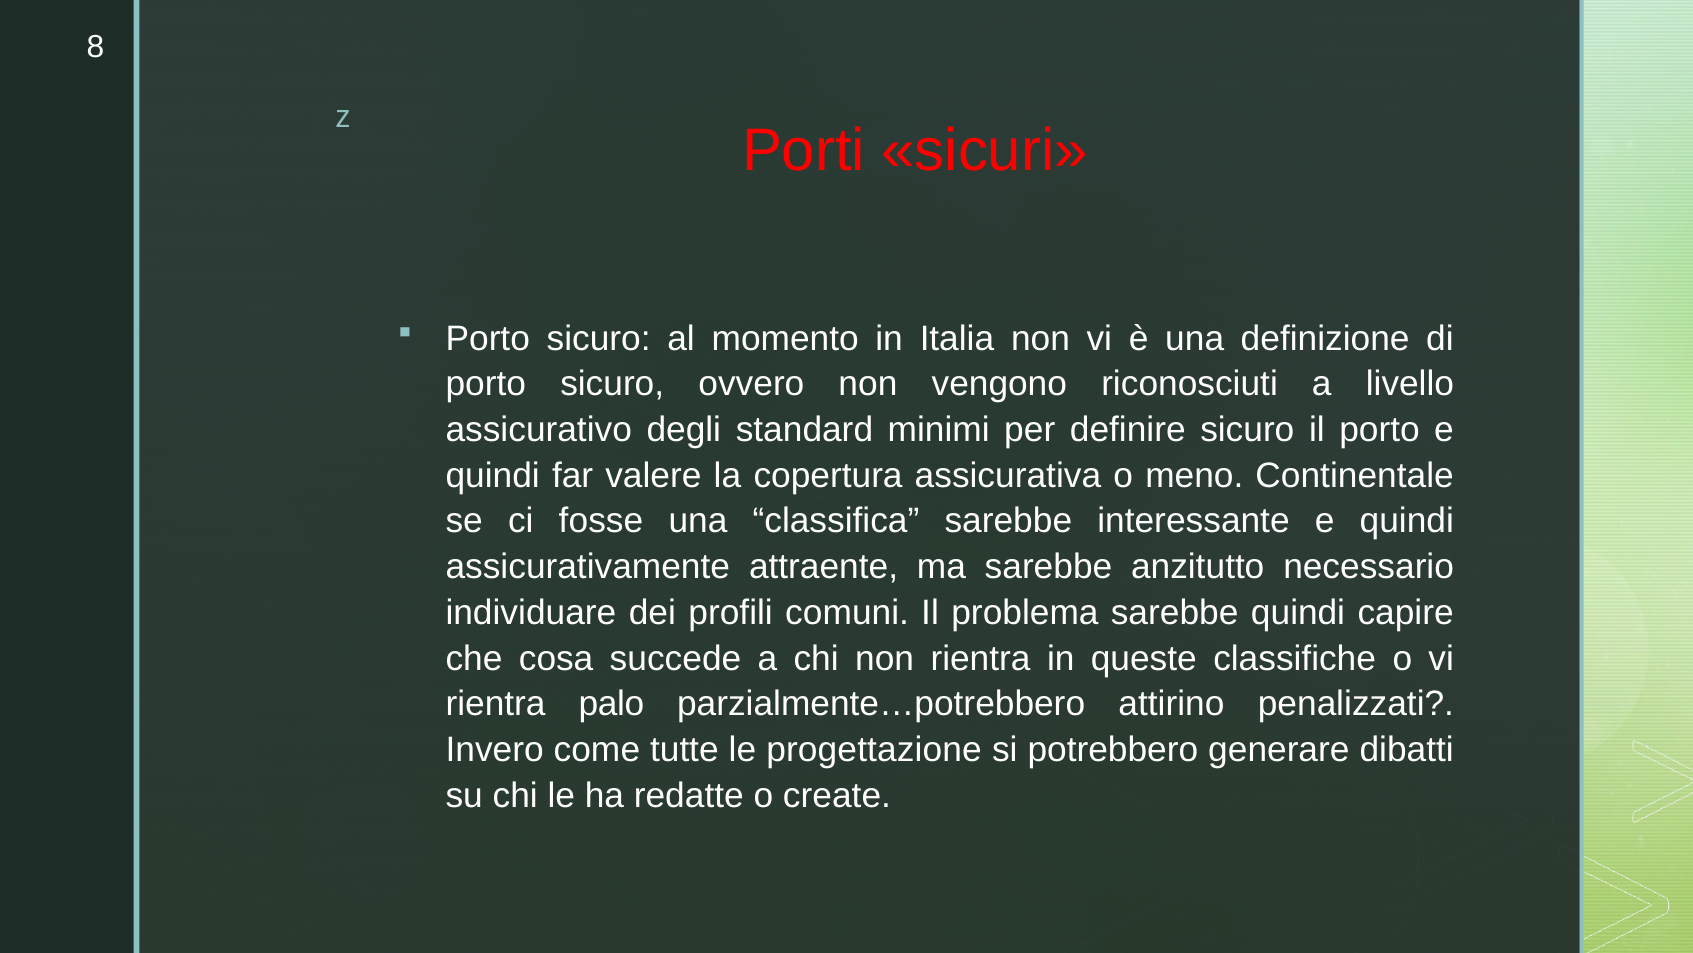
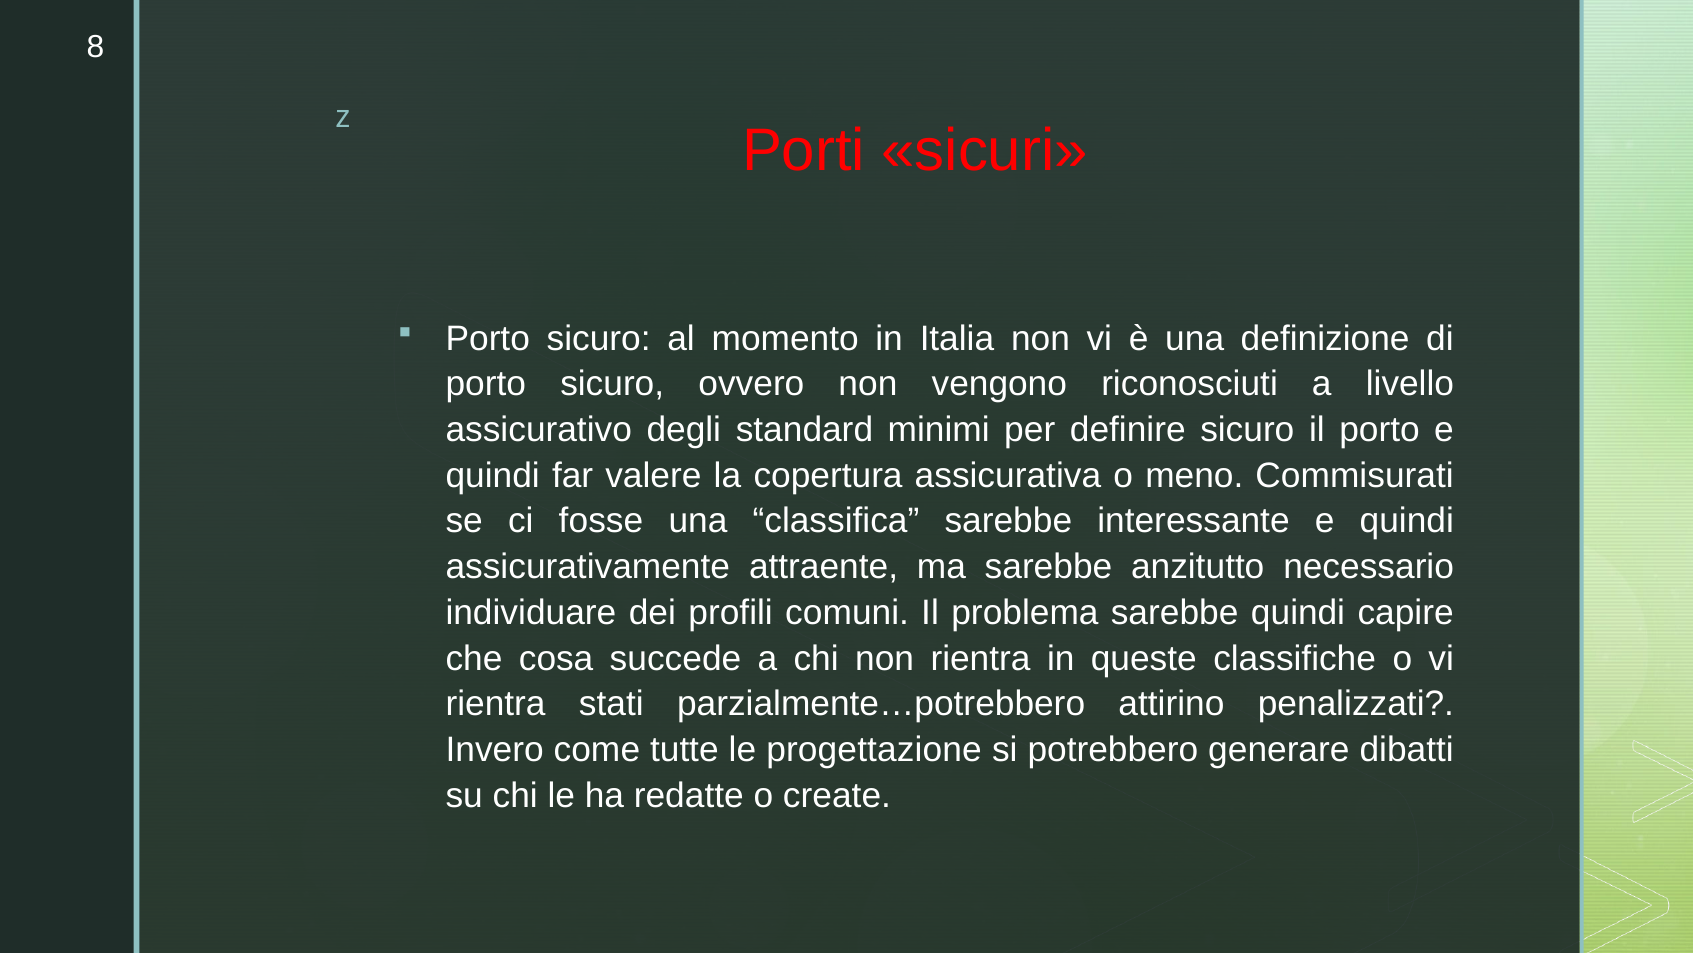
Continentale: Continentale -> Commisurati
palo: palo -> stati
